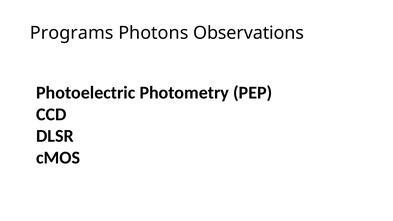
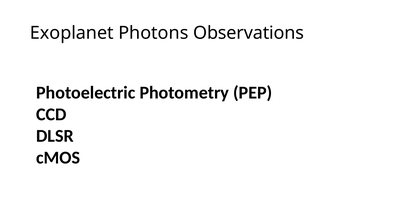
Programs: Programs -> Exoplanet
